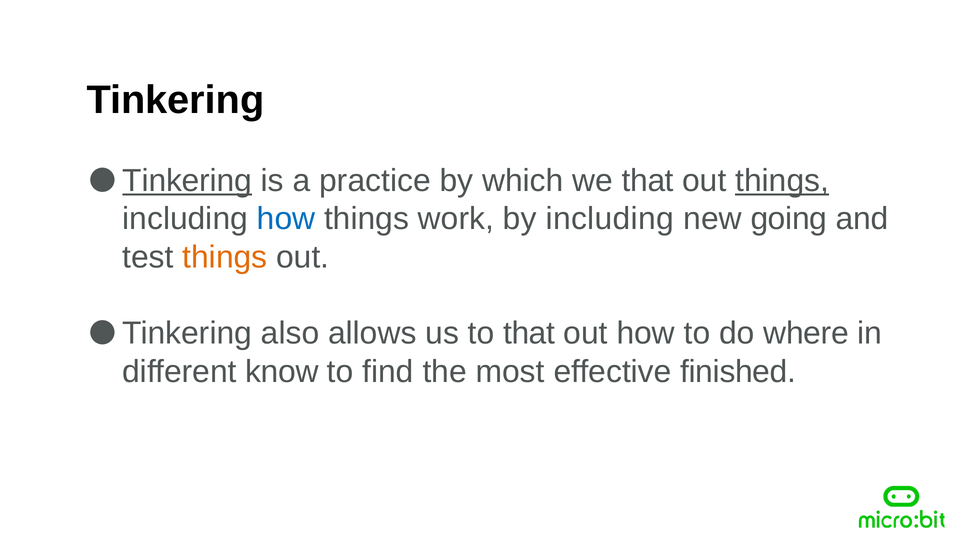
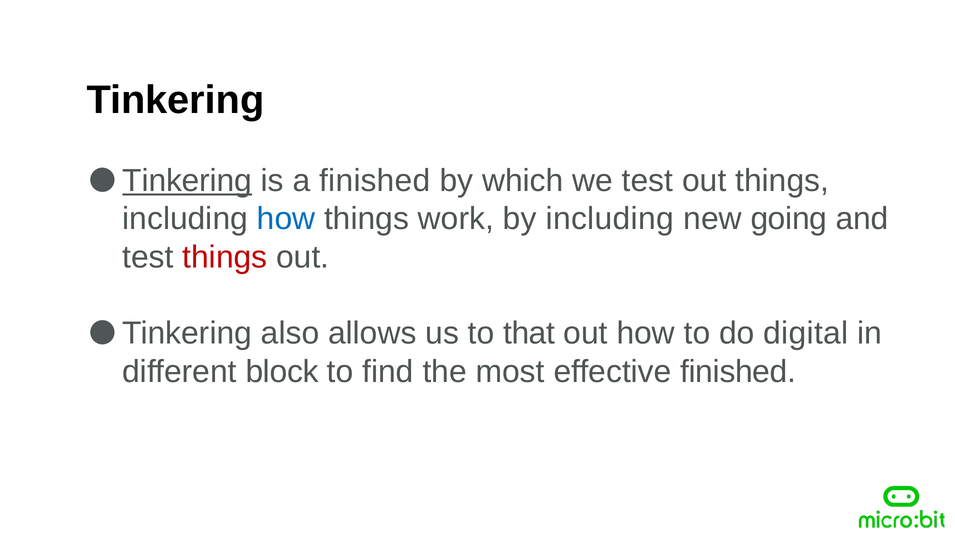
a practice: practice -> finished
we that: that -> test
things at (782, 181) underline: present -> none
things at (225, 257) colour: orange -> red
where: where -> digital
know: know -> block
